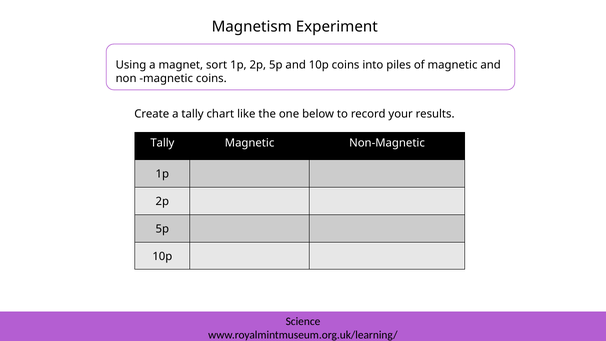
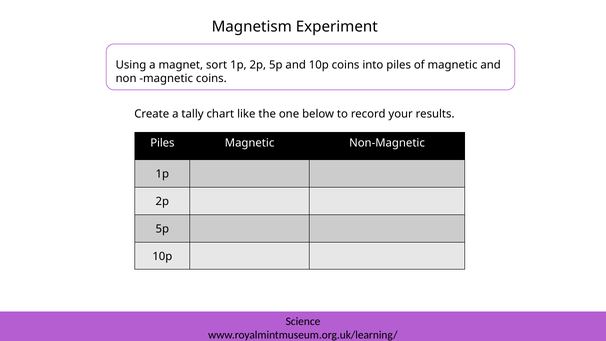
Tally at (162, 143): Tally -> Piles
